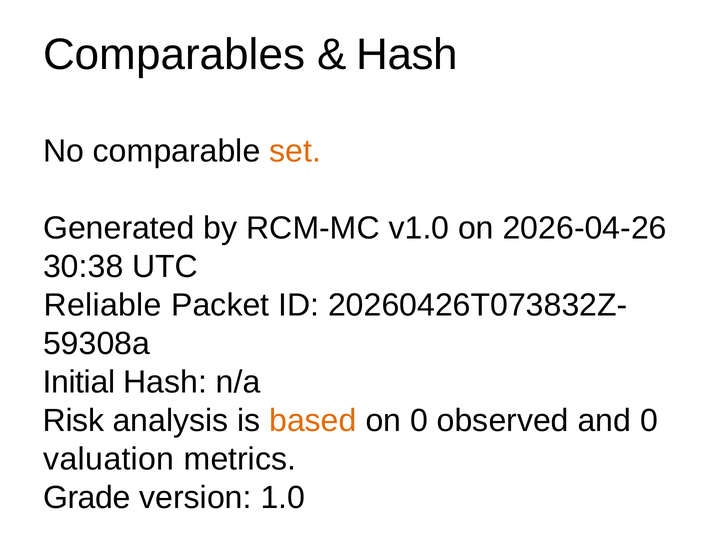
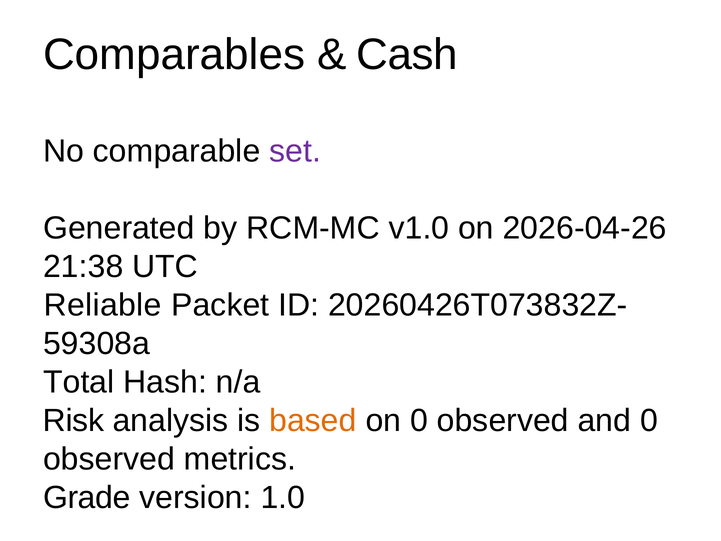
Hash at (407, 55): Hash -> Cash
set colour: orange -> purple
30:38: 30:38 -> 21:38
Initial: Initial -> Total
valuation at (109, 459): valuation -> observed
